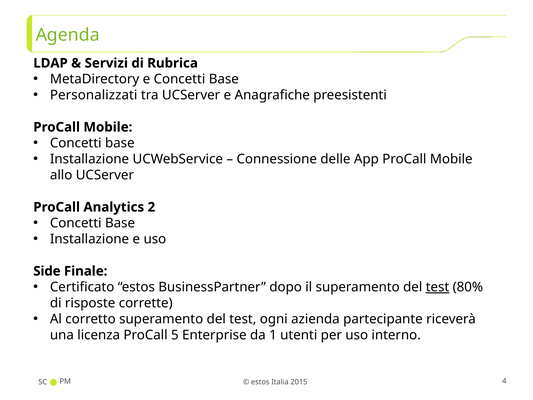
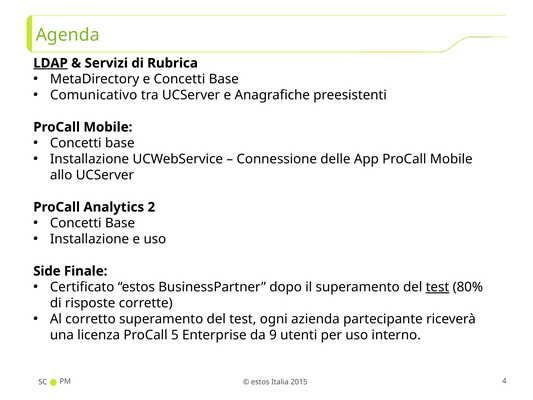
LDAP underline: none -> present
Personalizzati: Personalizzati -> Comunicativo
1: 1 -> 9
